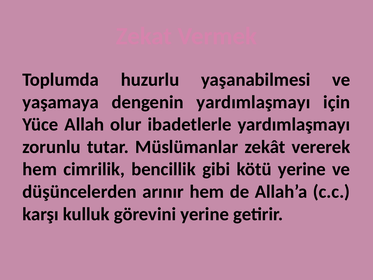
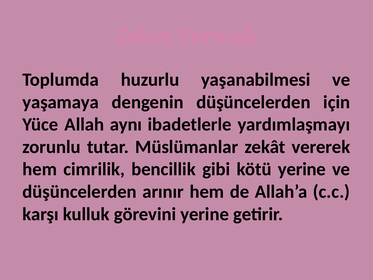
dengenin yardımlaşmayı: yardımlaşmayı -> düşüncelerden
olur: olur -> aynı
